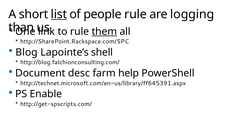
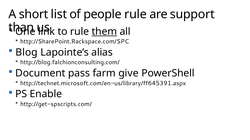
list underline: present -> none
logging: logging -> support
shell: shell -> alias
desc: desc -> pass
help: help -> give
